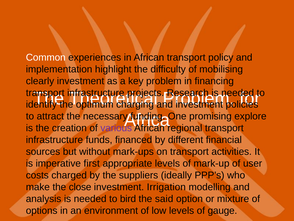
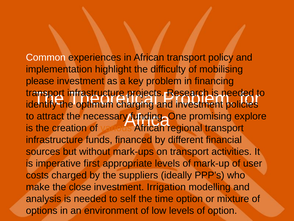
clearly: clearly -> please
various colour: purple -> orange
bird: bird -> self
said: said -> time
of gauge: gauge -> option
